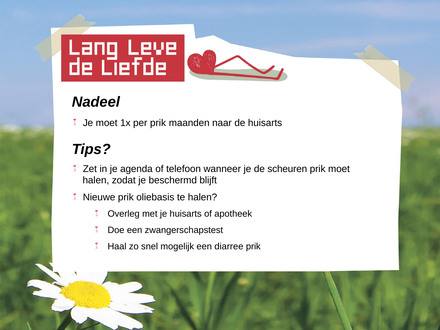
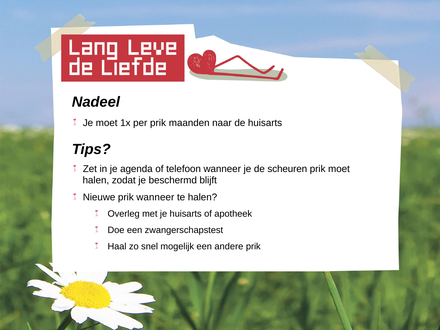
prik oliebasis: oliebasis -> wanneer
diarree: diarree -> andere
